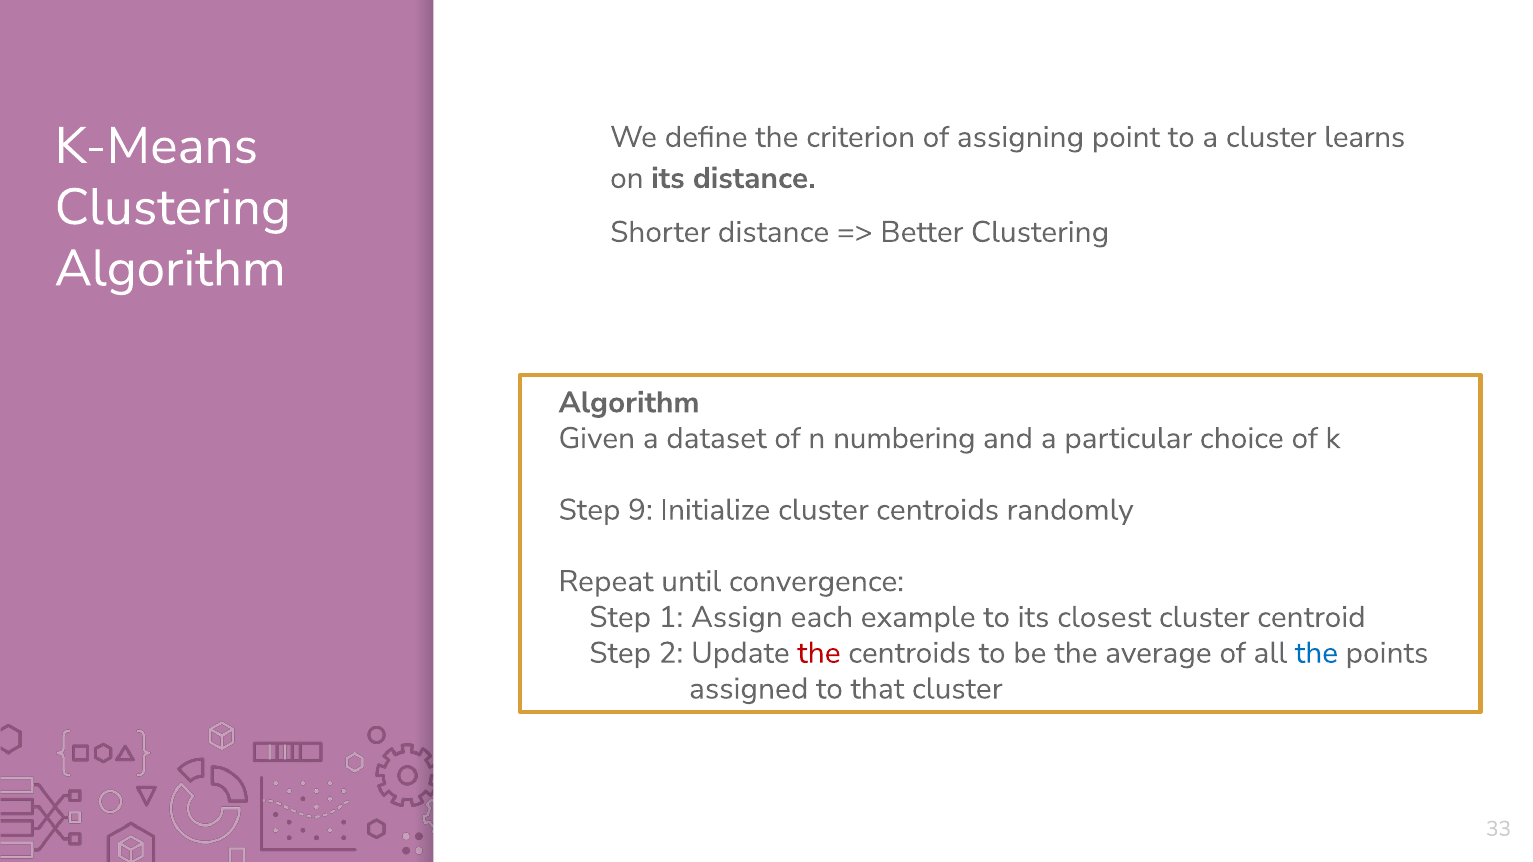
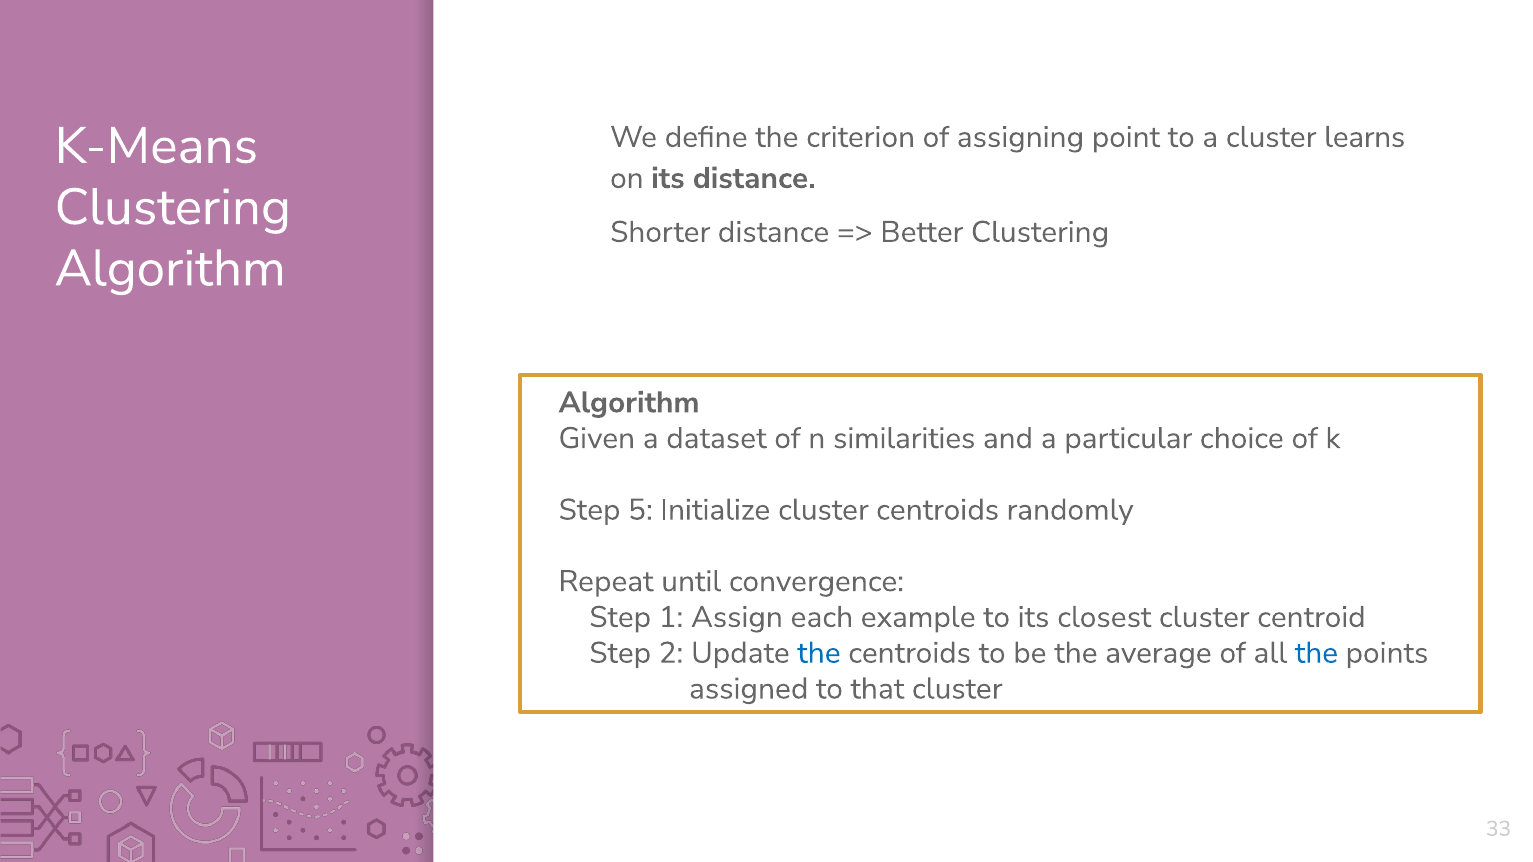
numbering: numbering -> similarities
9: 9 -> 5
the at (819, 653) colour: red -> blue
